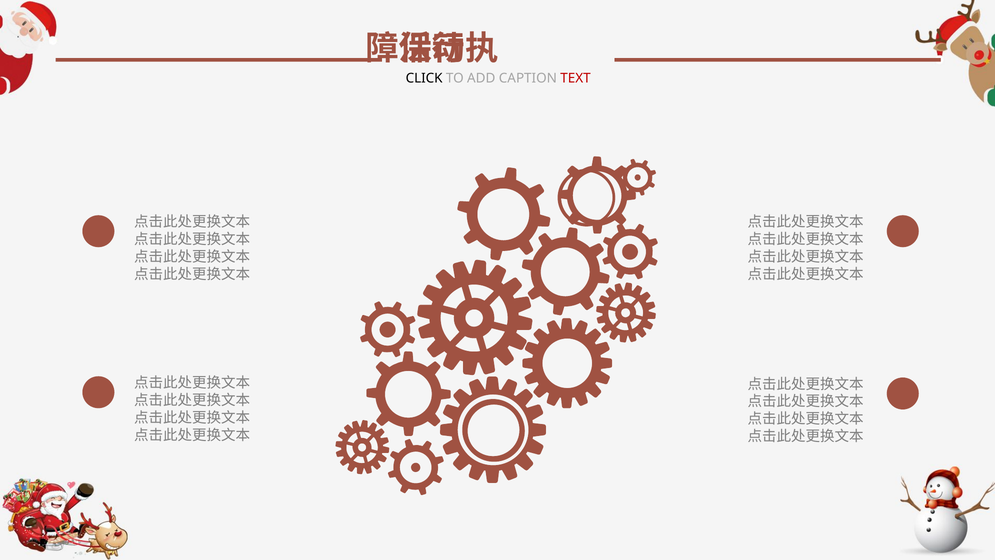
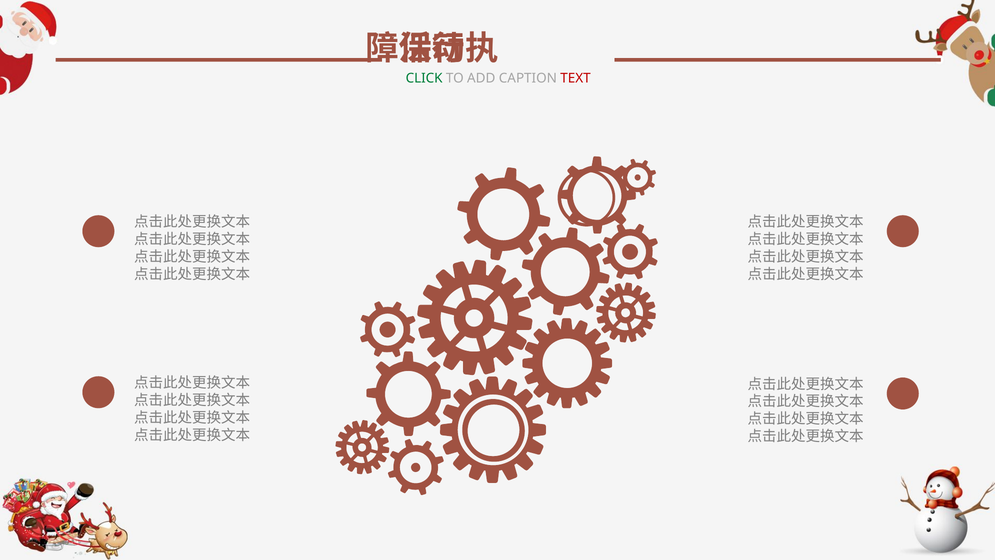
CLICK colour: black -> green
